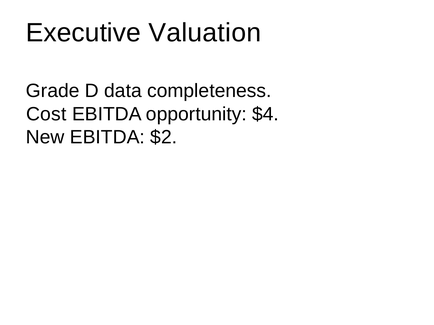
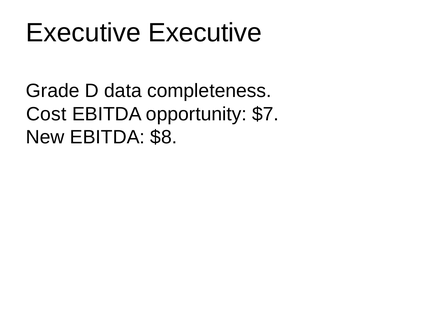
Executive Valuation: Valuation -> Executive
$4: $4 -> $7
$2: $2 -> $8
